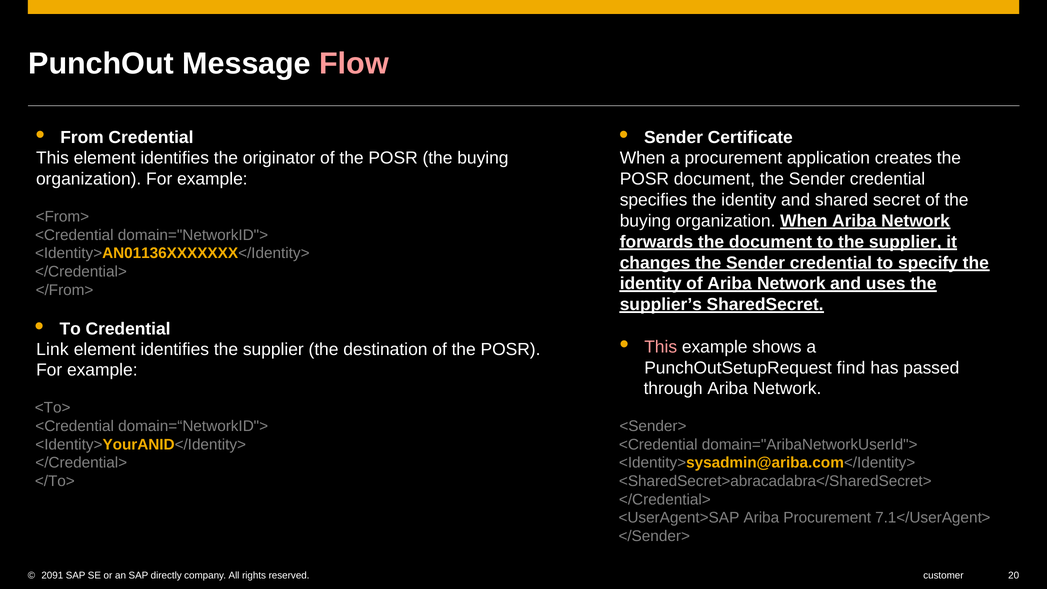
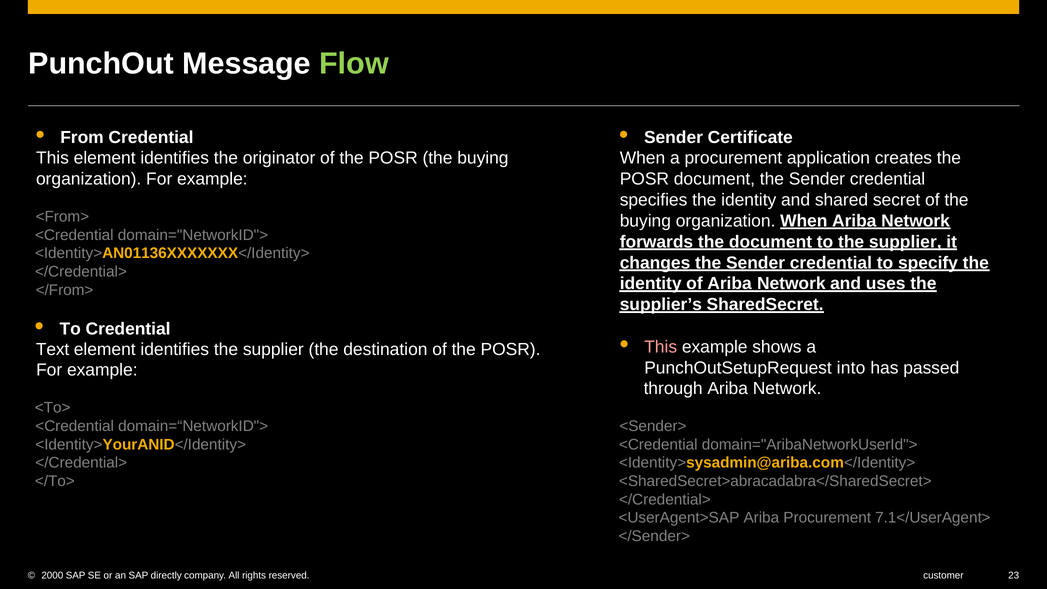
Flow colour: pink -> light green
Link: Link -> Text
find: find -> into
2091: 2091 -> 2000
20: 20 -> 23
